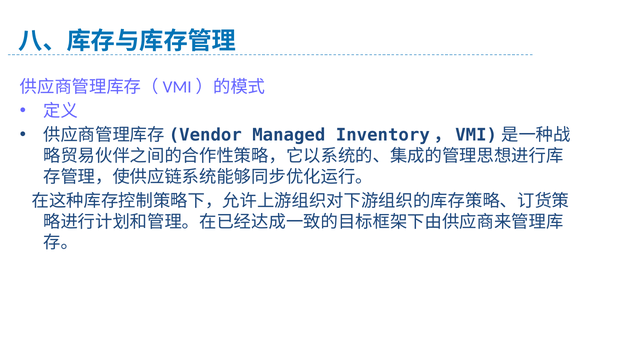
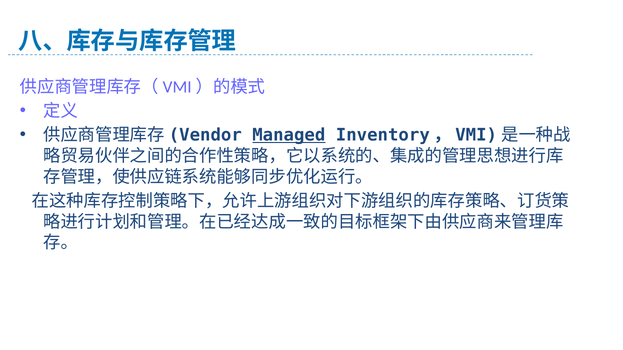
Managed underline: none -> present
